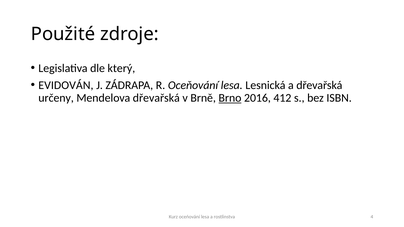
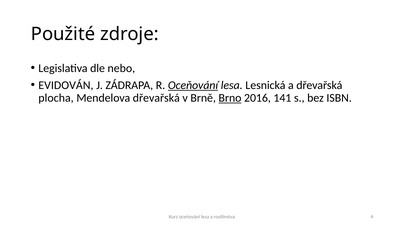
který: který -> nebo
Oceňování underline: none -> present
určeny: určeny -> plocha
412: 412 -> 141
